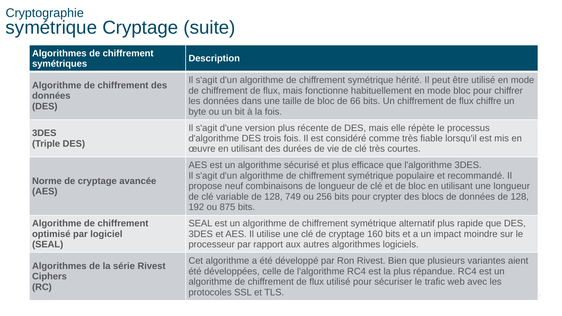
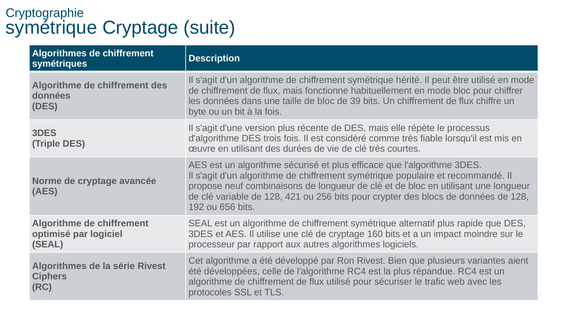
66: 66 -> 39
749: 749 -> 421
875: 875 -> 656
